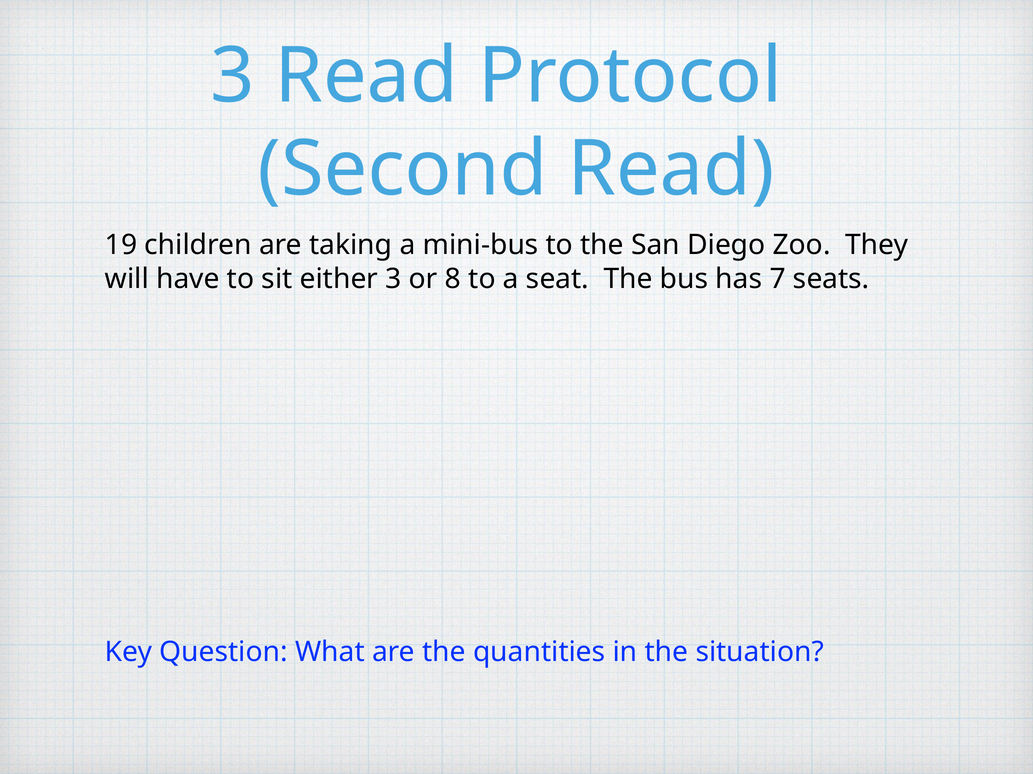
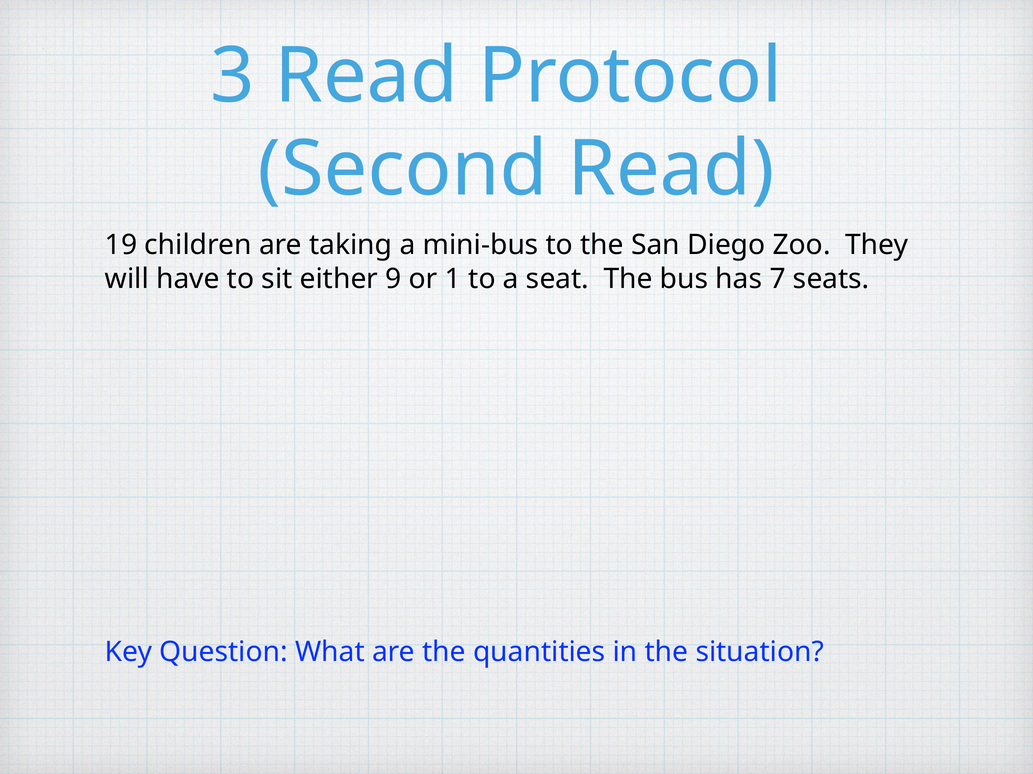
either 3: 3 -> 9
8: 8 -> 1
